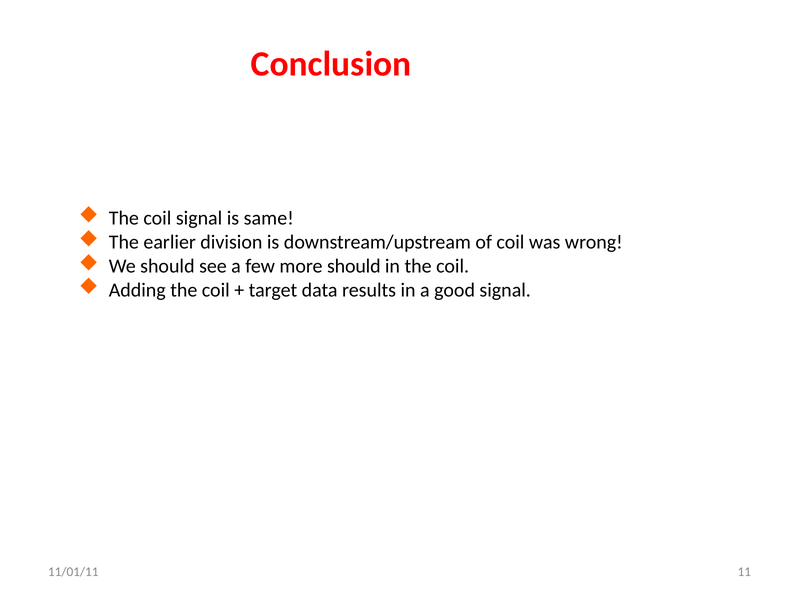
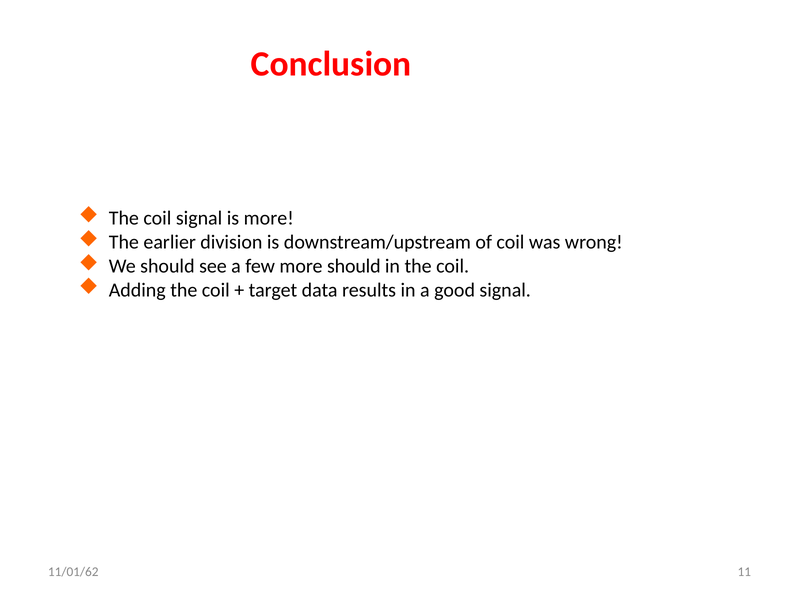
is same: same -> more
11/01/11: 11/01/11 -> 11/01/62
